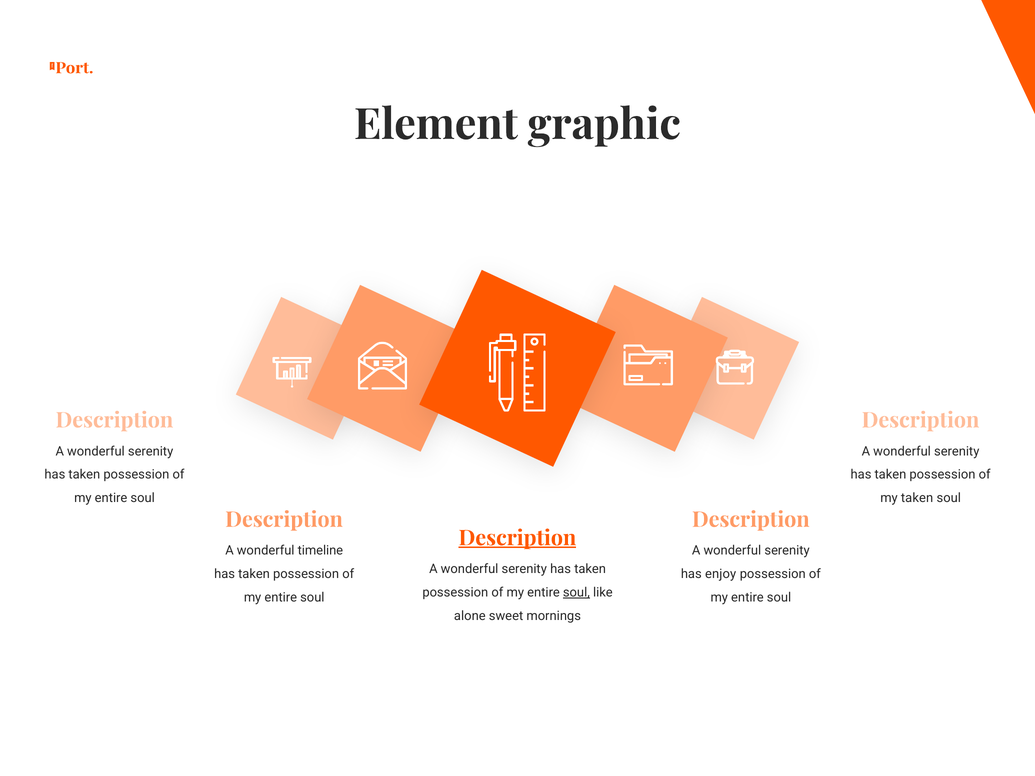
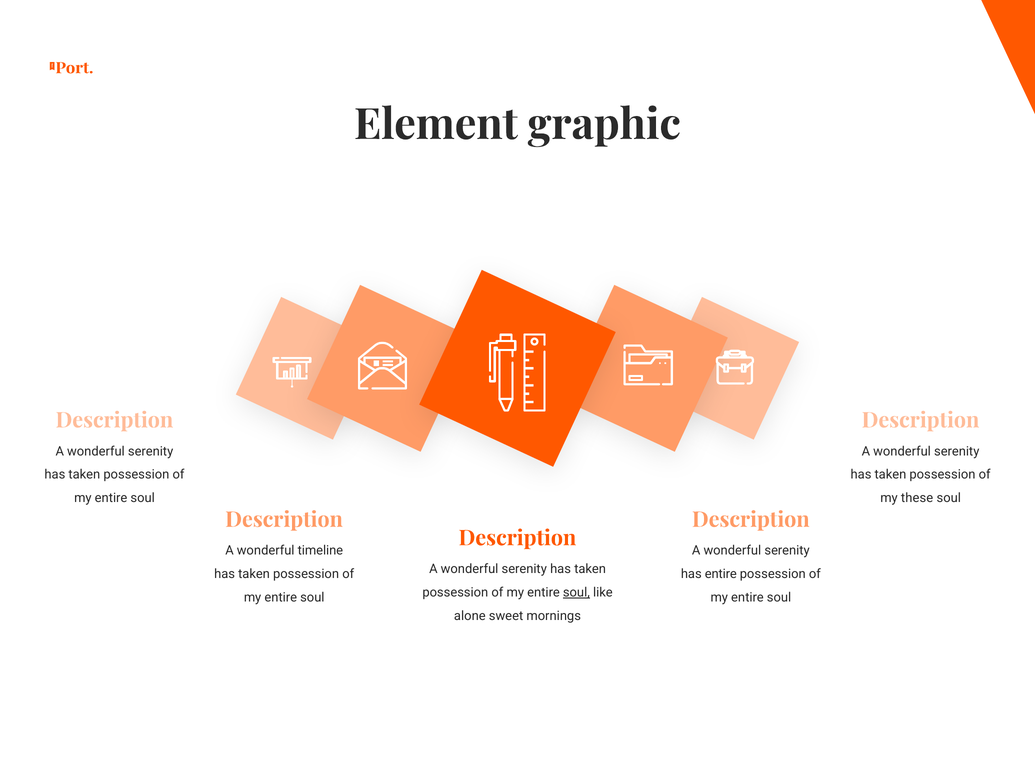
my taken: taken -> these
Description at (517, 538) underline: present -> none
has enjoy: enjoy -> entire
